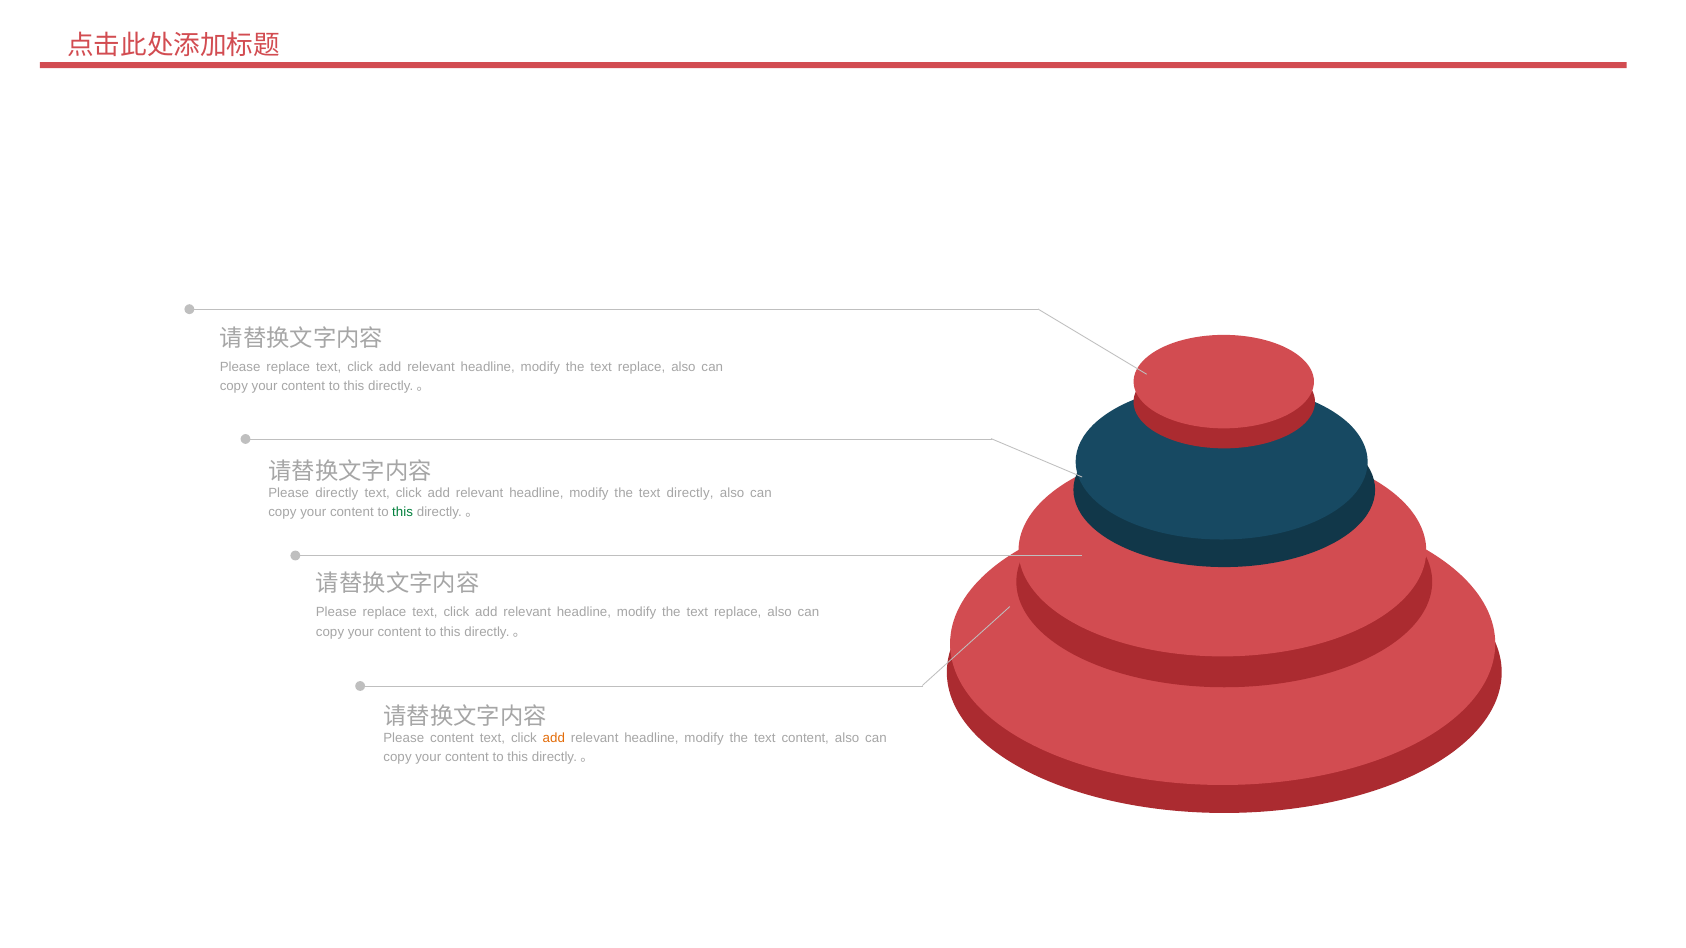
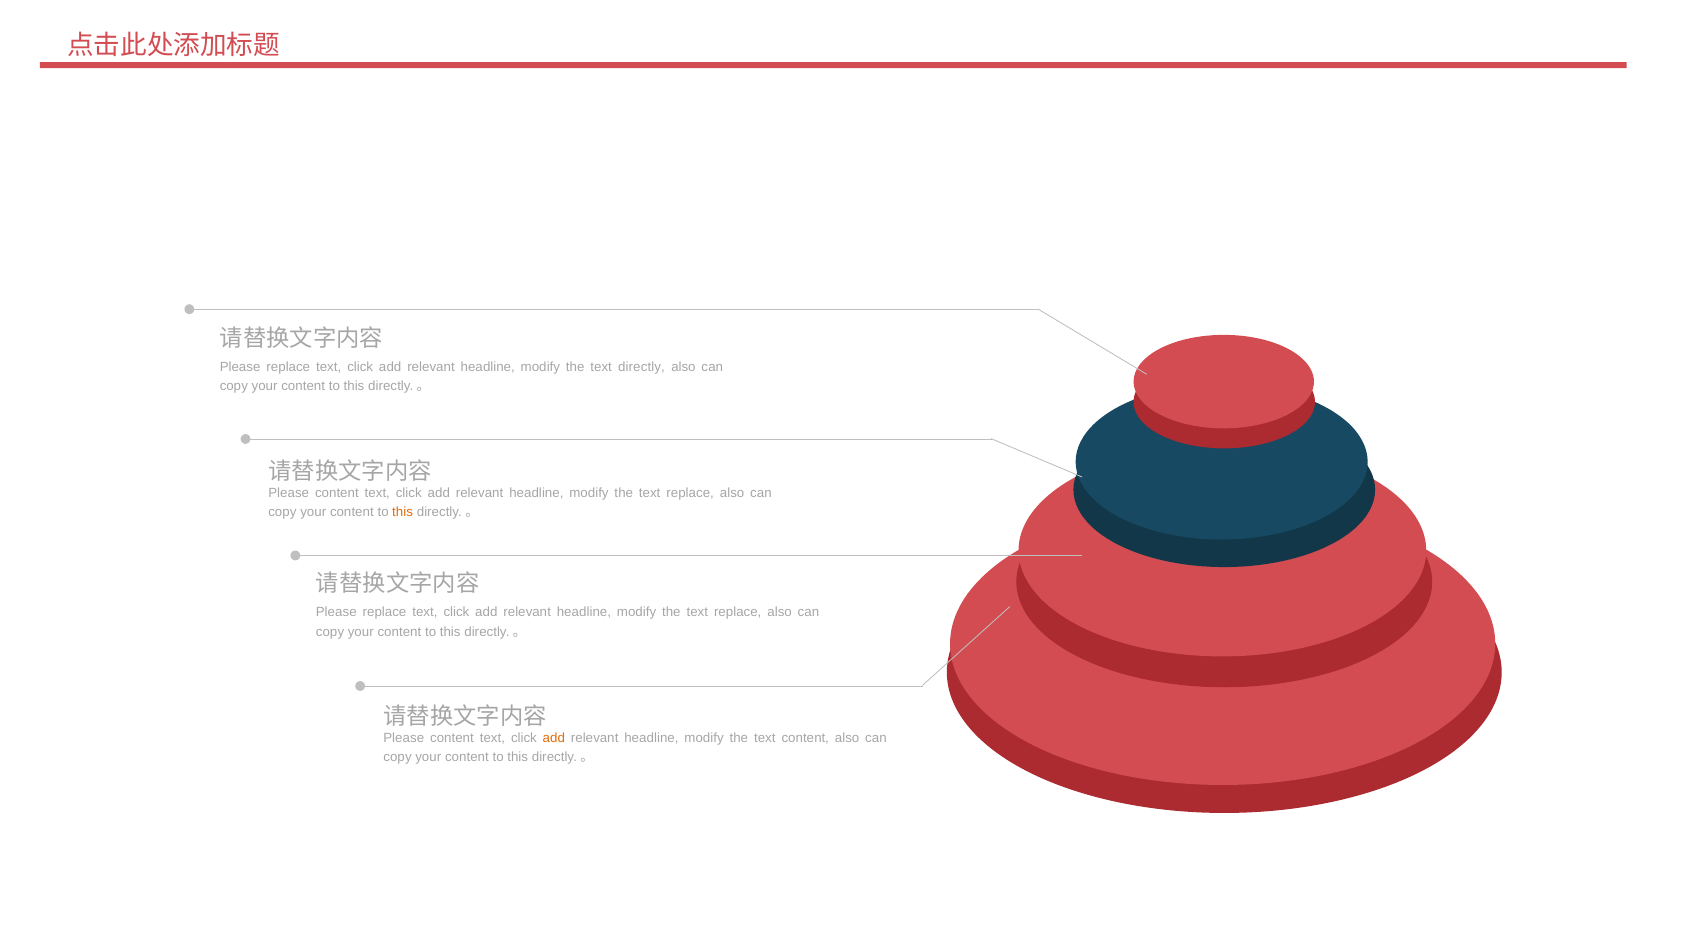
replace at (642, 367): replace -> directly
directly at (337, 493): directly -> content
directly at (690, 493): directly -> replace
this at (403, 512) colour: green -> orange
